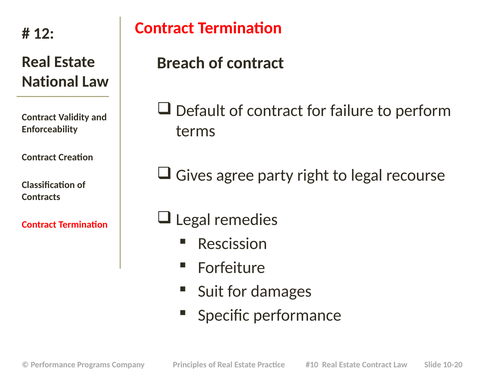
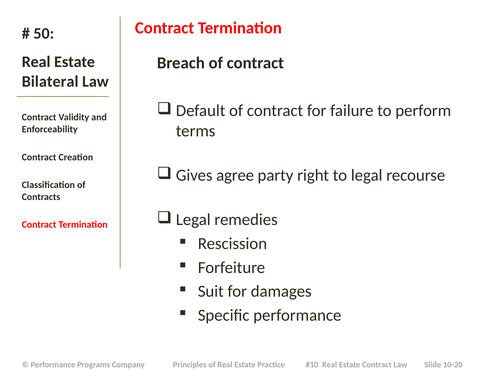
12: 12 -> 50
National: National -> Bilateral
